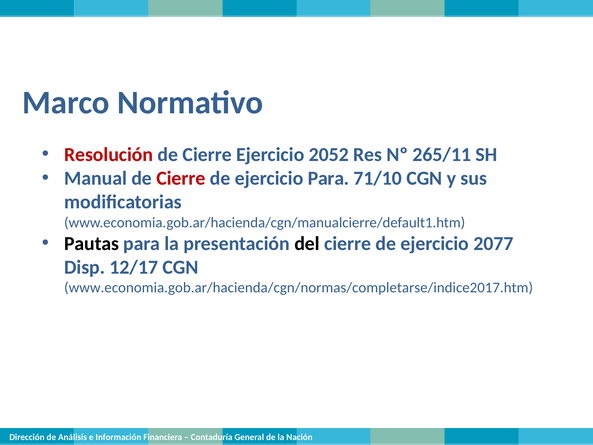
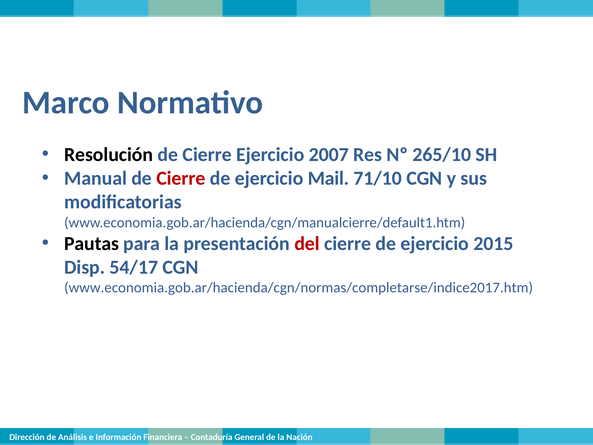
Resolución colour: red -> black
2052: 2052 -> 2007
265/11: 265/11 -> 265/10
ejercicio Para: Para -> Mail
del colour: black -> red
2077: 2077 -> 2015
12/17: 12/17 -> 54/17
